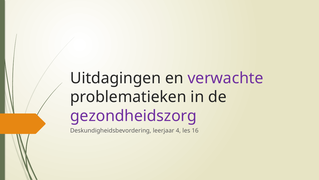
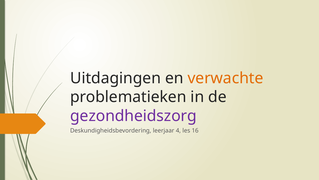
verwachte colour: purple -> orange
